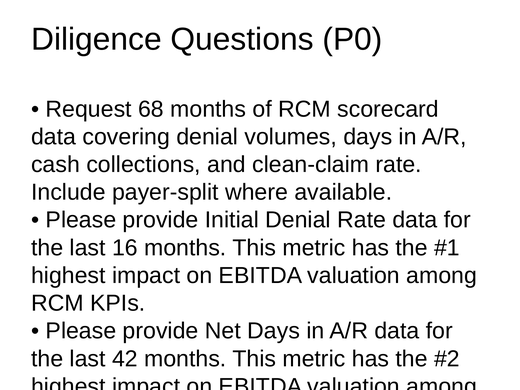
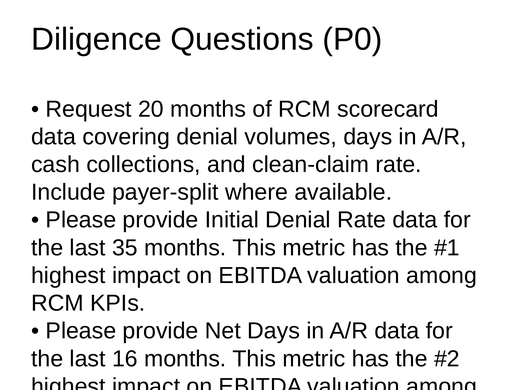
68: 68 -> 20
16: 16 -> 35
42: 42 -> 16
